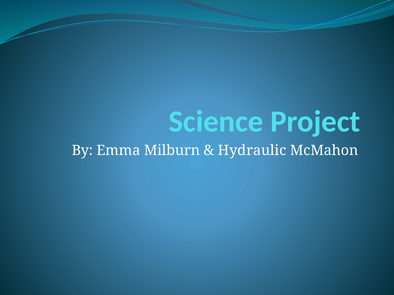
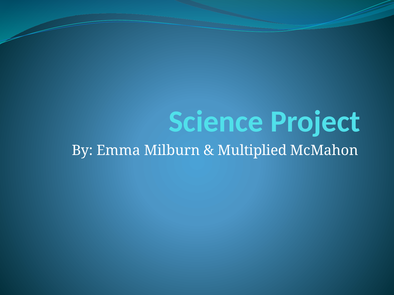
Hydraulic: Hydraulic -> Multiplied
